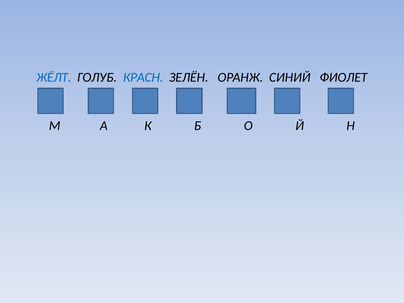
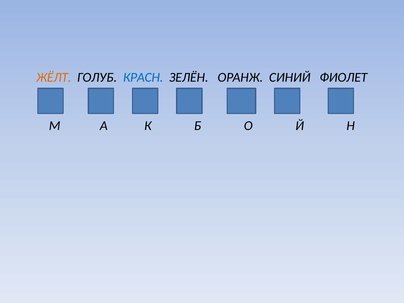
ЖЁЛТ colour: blue -> orange
